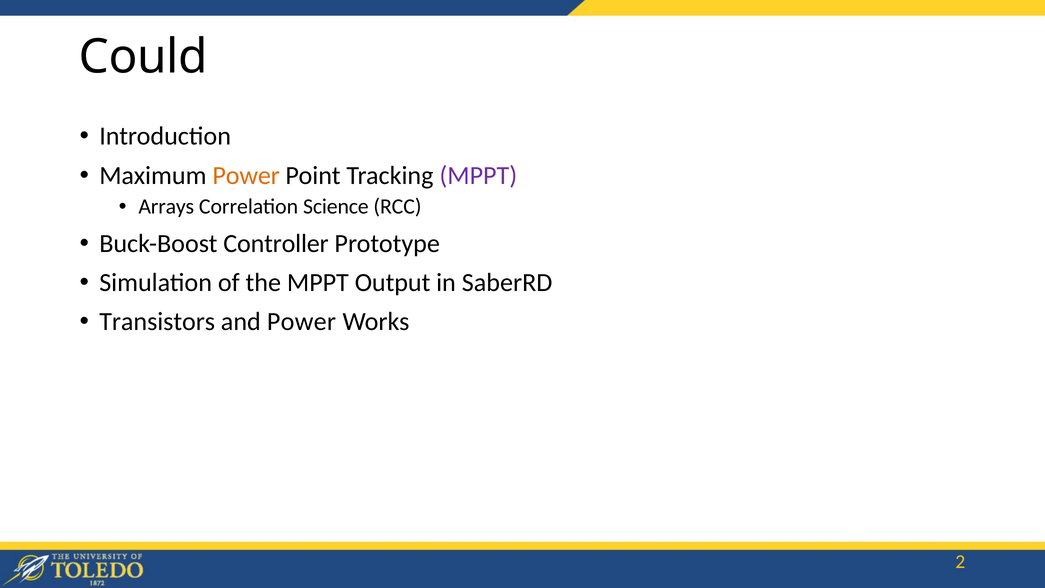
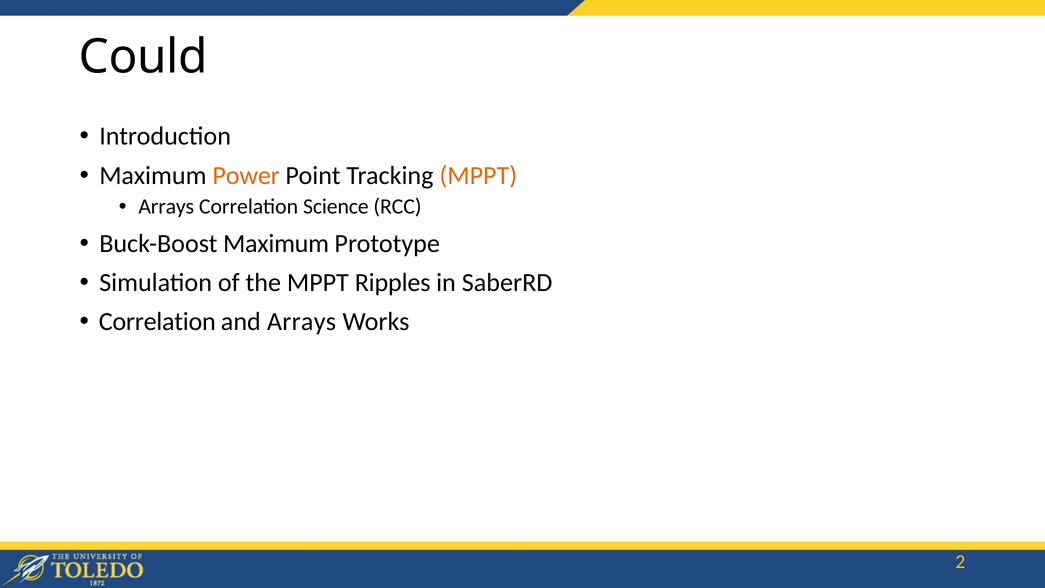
MPPT at (478, 175) colour: purple -> orange
Buck-Boost Controller: Controller -> Maximum
Output: Output -> Ripples
Transistors at (157, 322): Transistors -> Correlation
and Power: Power -> Arrays
